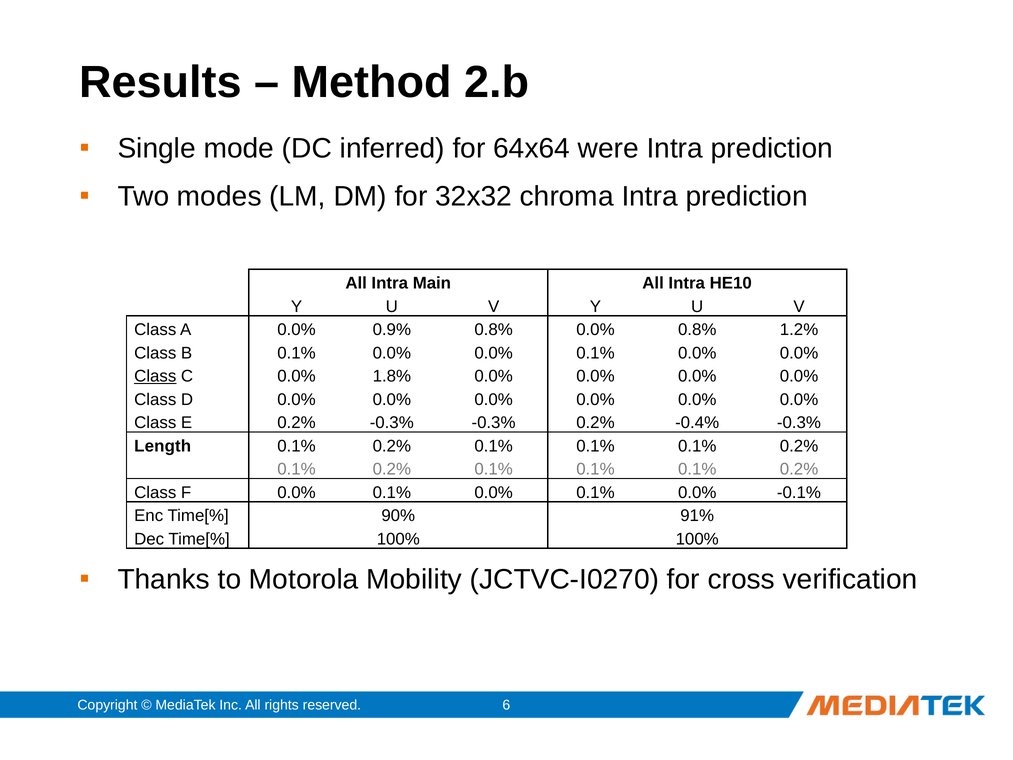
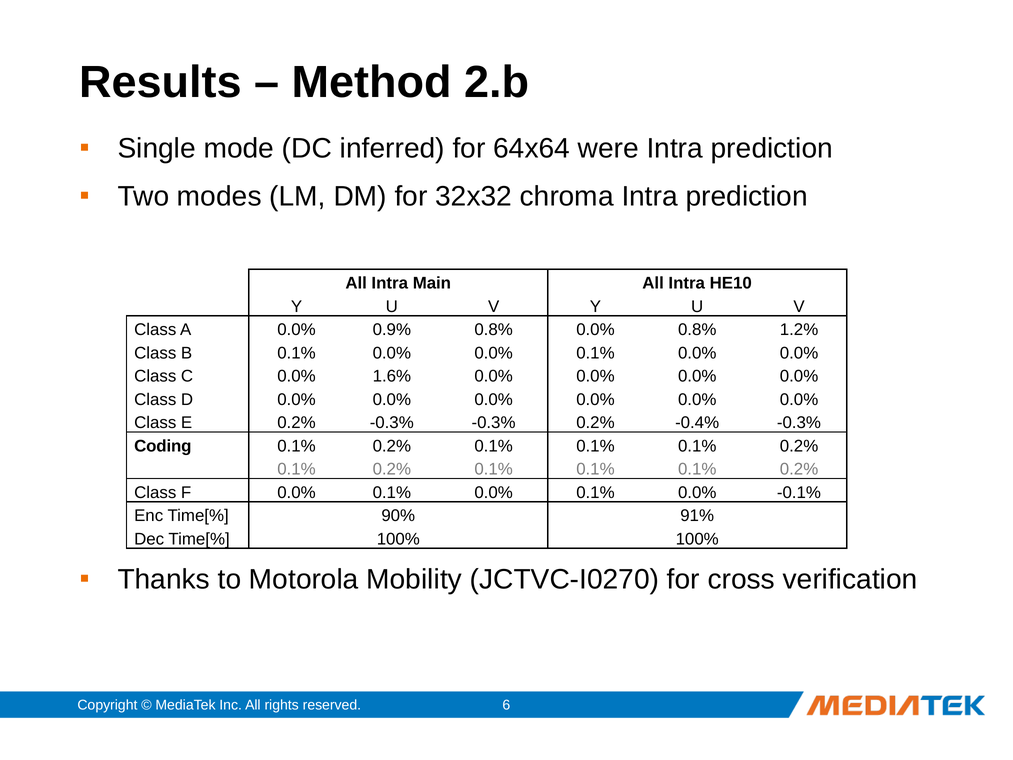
Class at (155, 376) underline: present -> none
1.8%: 1.8% -> 1.6%
Length: Length -> Coding
